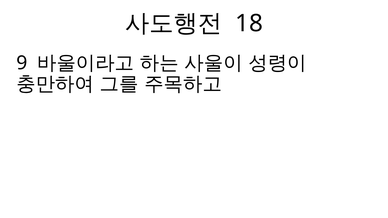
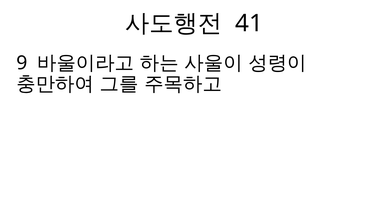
18: 18 -> 41
